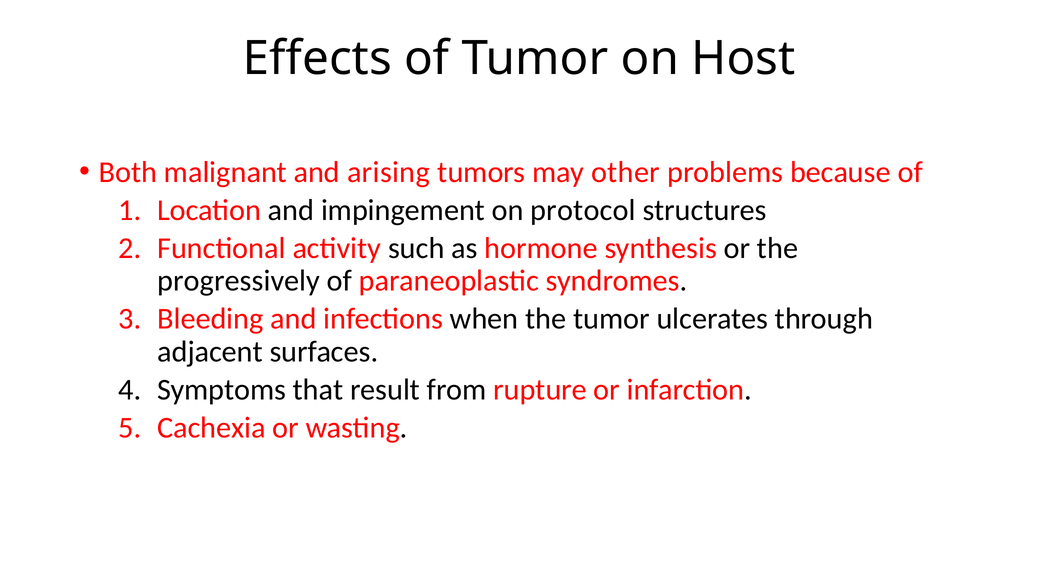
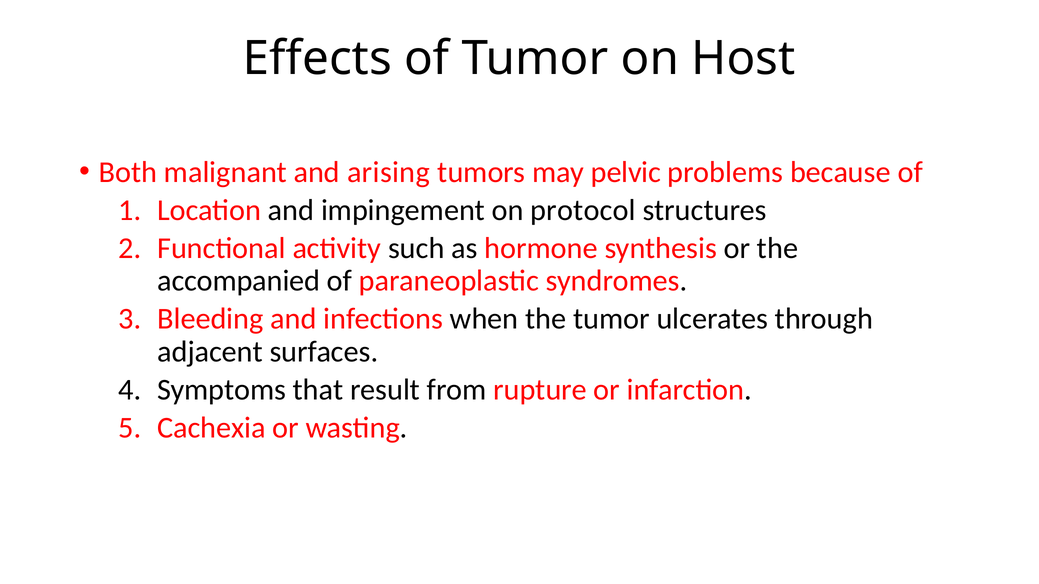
other: other -> pelvic
progressively: progressively -> accompanied
